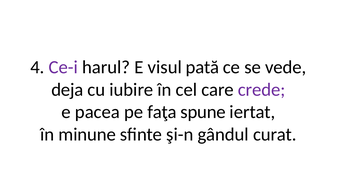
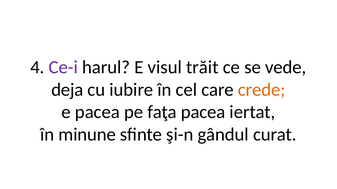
pată: pată -> trăit
crede colour: purple -> orange
faţa spune: spune -> pacea
